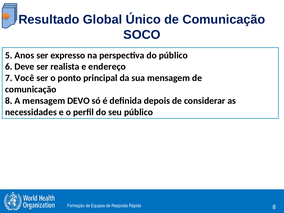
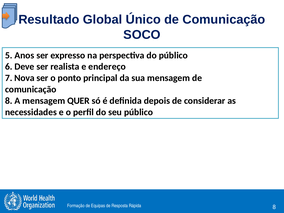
Você: Você -> Nova
DEVO: DEVO -> QUER
